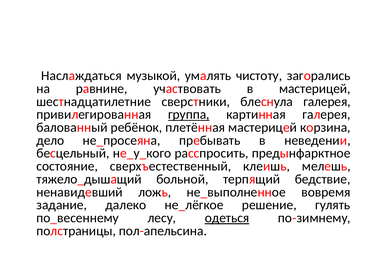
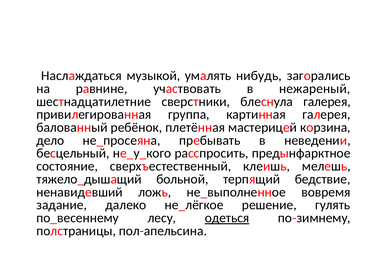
чистоту: чистоту -> нибудь
в мастерицей: мастерицей -> нежареный
группа underline: present -> none
